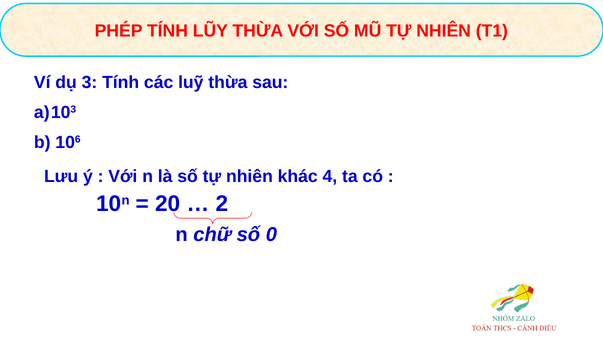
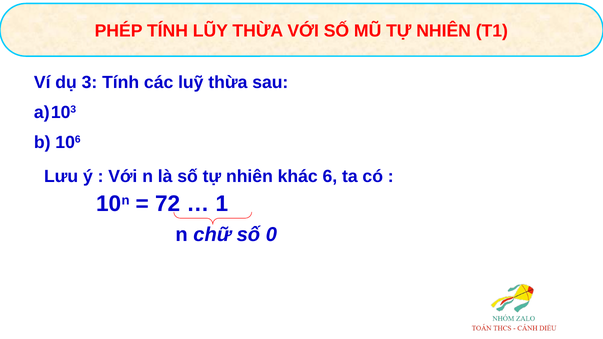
4: 4 -> 6
20: 20 -> 72
2: 2 -> 1
